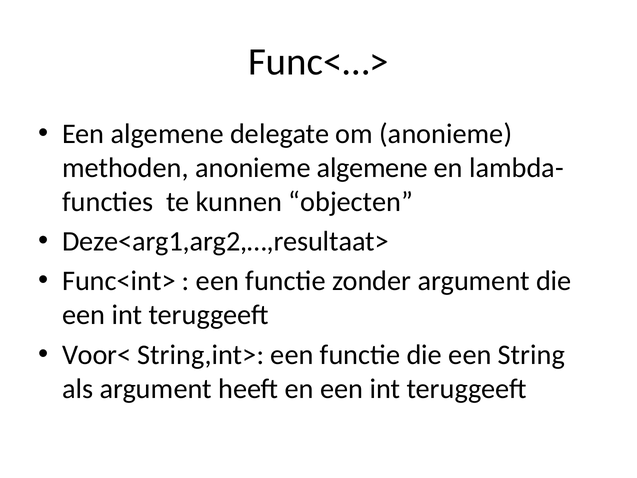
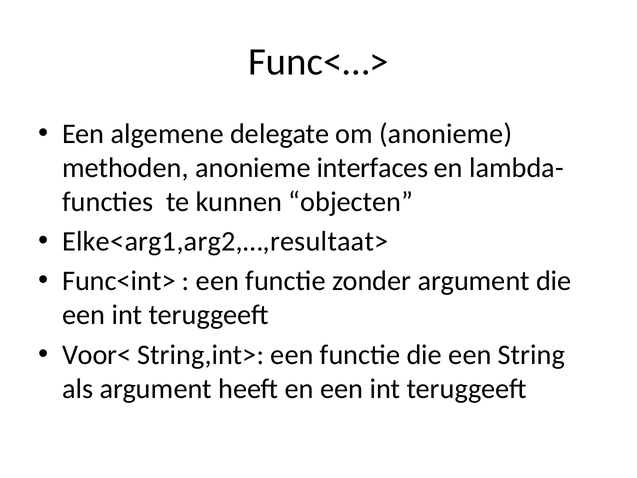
anonieme algemene: algemene -> interfaces
Deze<arg1,arg2,…,resultaat>: Deze<arg1,arg2,…,resultaat> -> Elke<arg1,arg2,…,resultaat>
